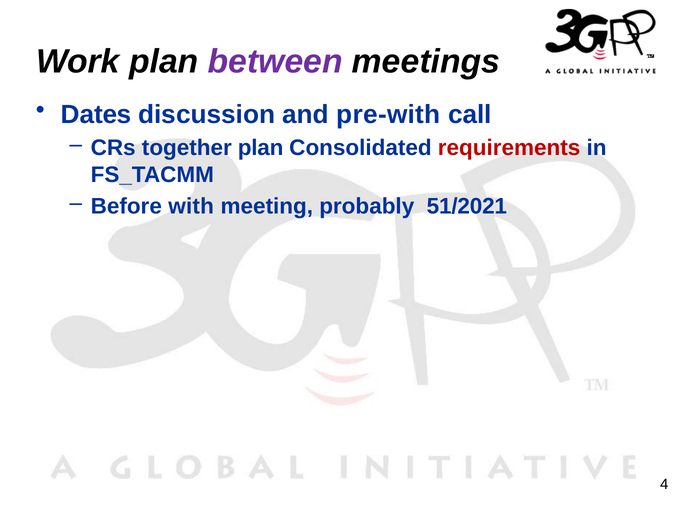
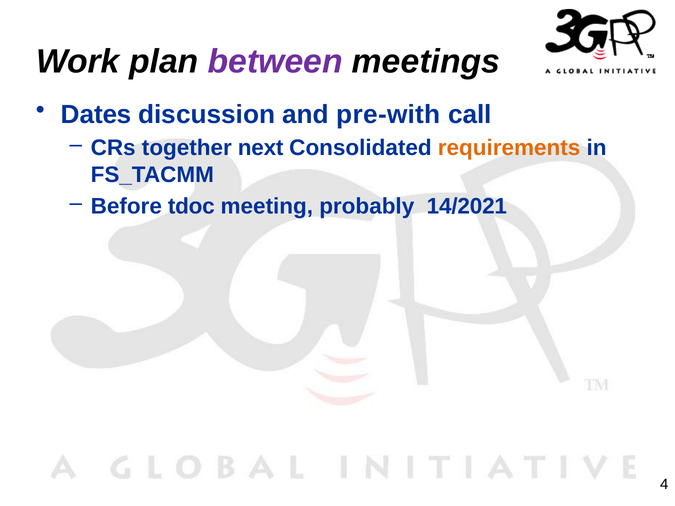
together plan: plan -> next
requirements colour: red -> orange
with: with -> tdoc
51/2021: 51/2021 -> 14/2021
